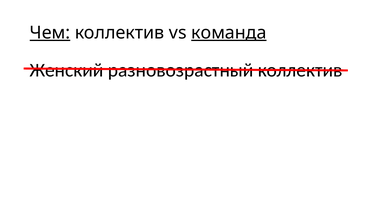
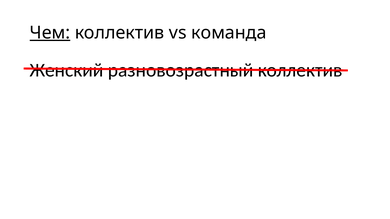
команда underline: present -> none
